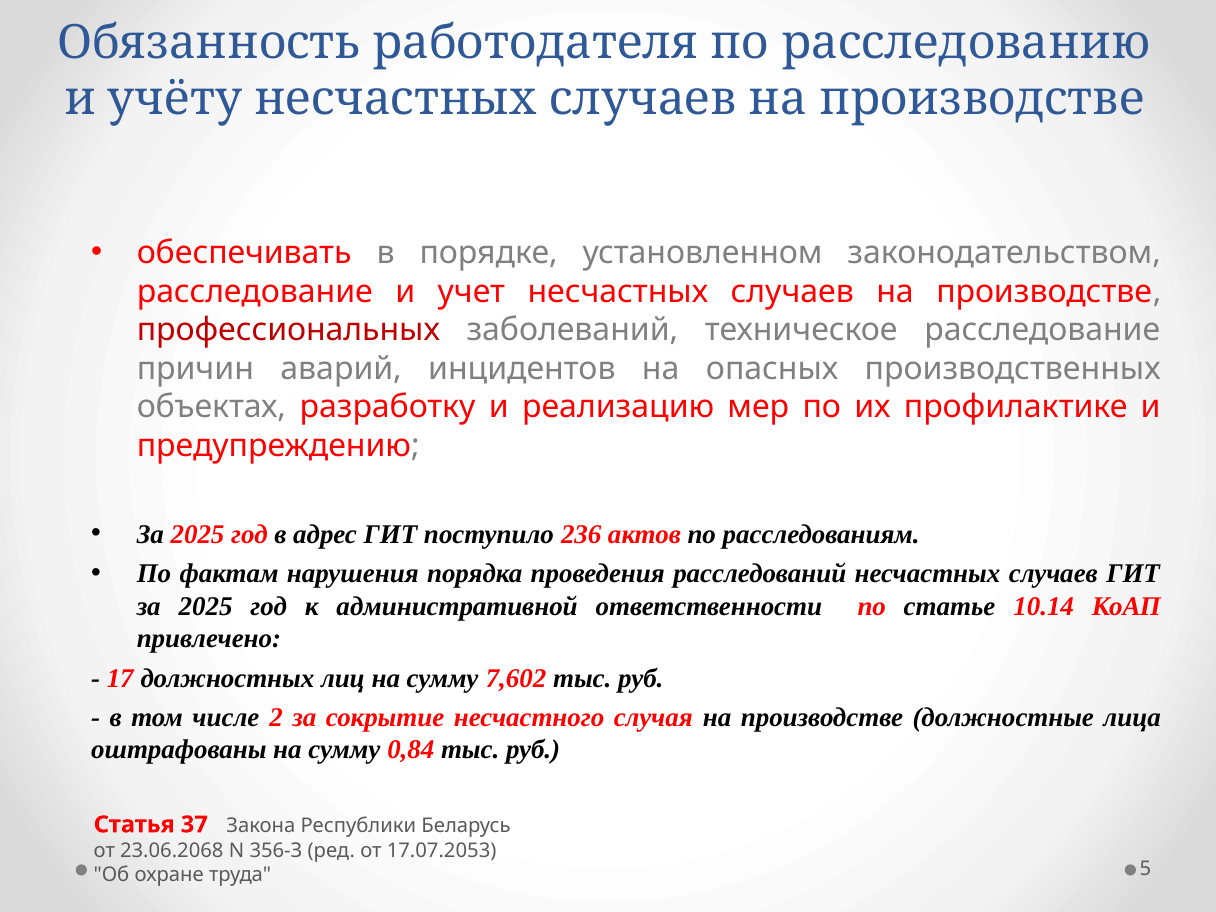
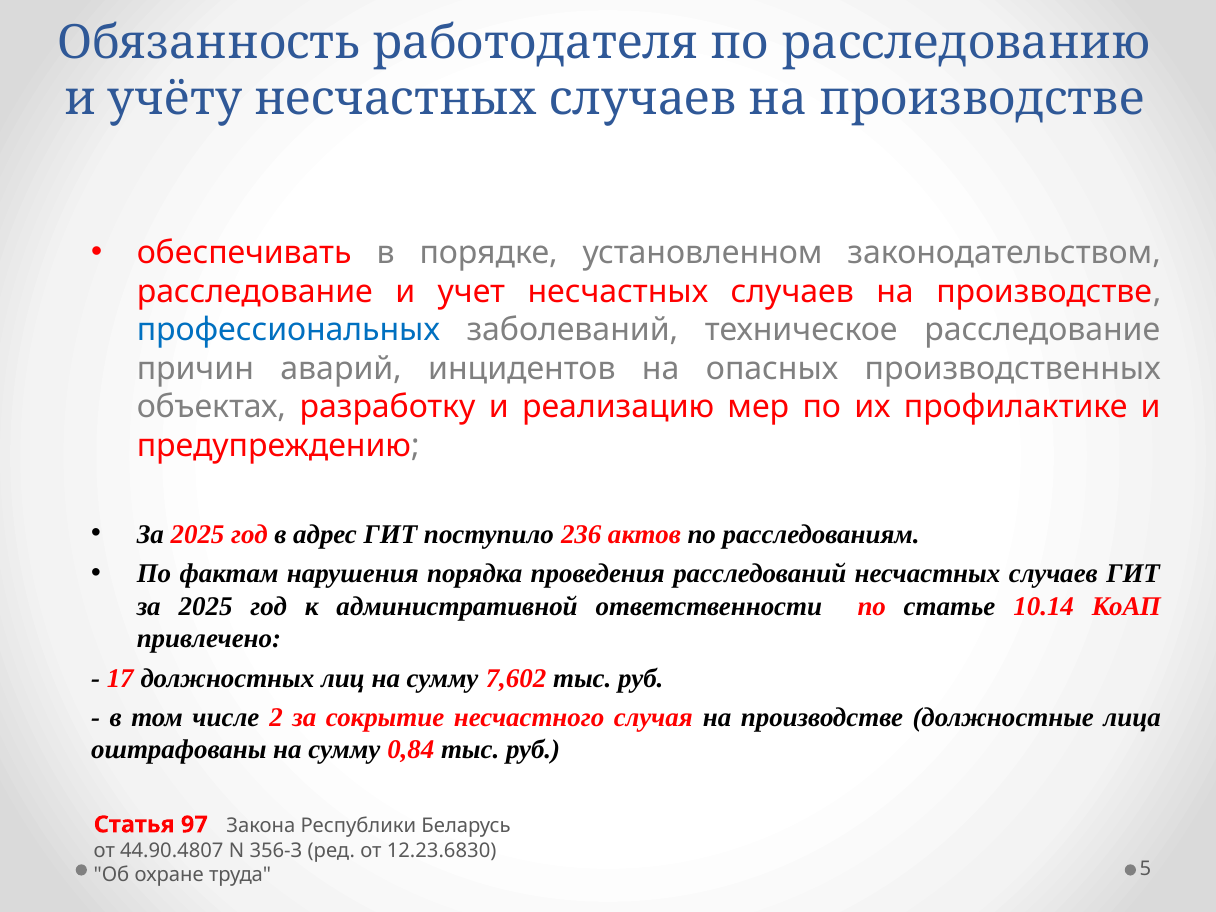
профессиональных colour: red -> blue
37: 37 -> 97
23.06.2068: 23.06.2068 -> 44.90.4807
17.07.2053: 17.07.2053 -> 12.23.6830
